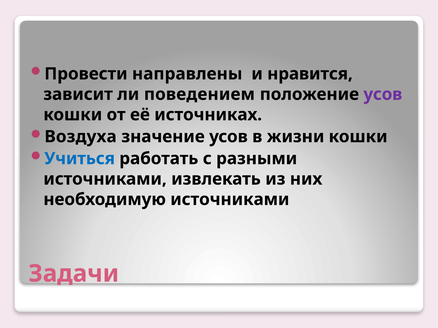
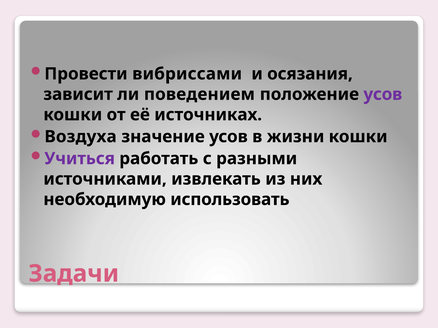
направлены: направлены -> вибриссами
нравится: нравится -> осязания
Учиться colour: blue -> purple
необходимую источниками: источниками -> использовать
